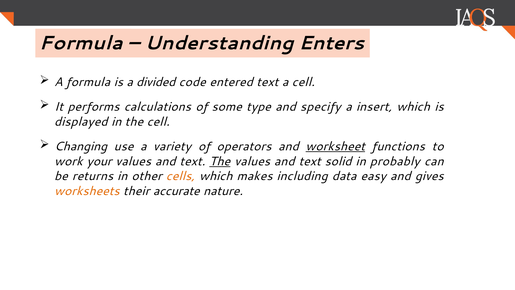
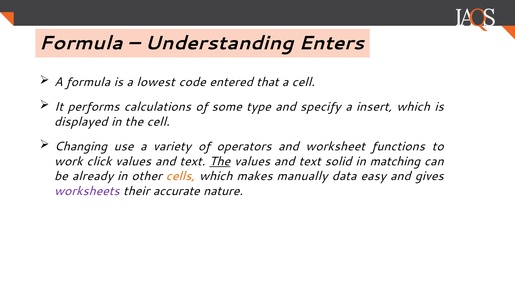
divided: divided -> lowest
entered text: text -> that
worksheet underline: present -> none
your: your -> click
probably: probably -> matching
returns: returns -> already
including: including -> manually
worksheets colour: orange -> purple
